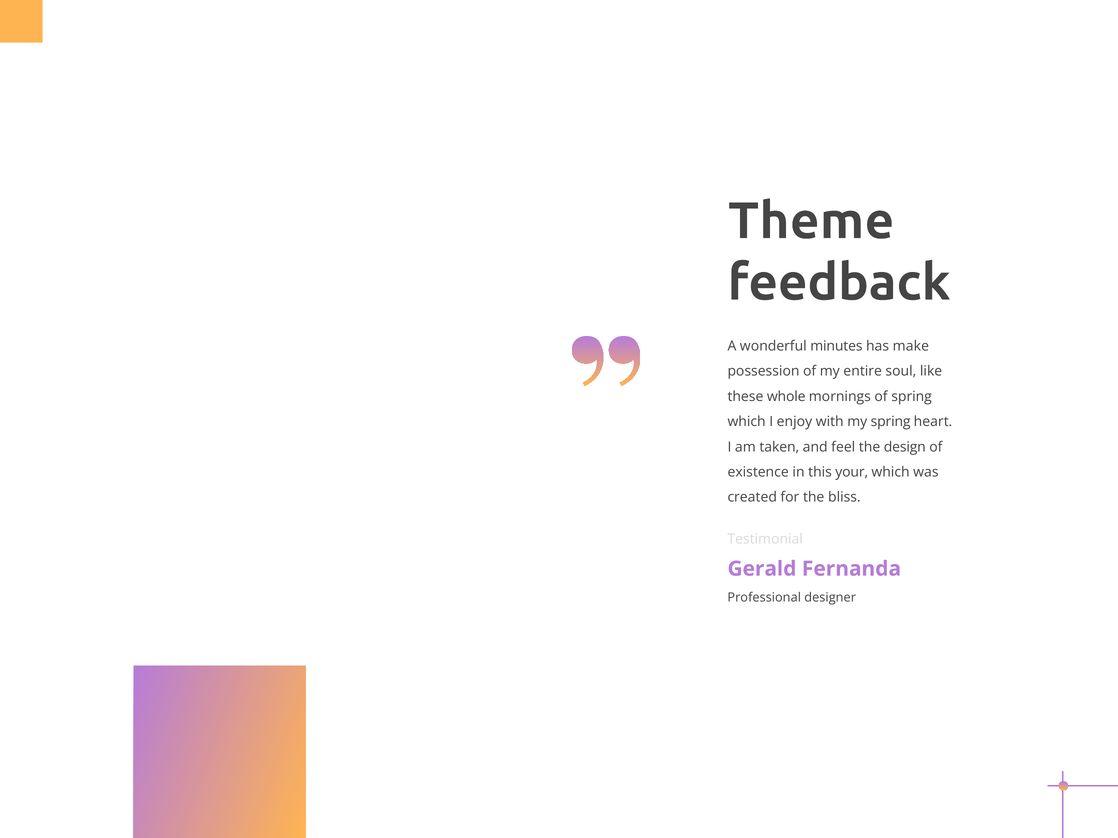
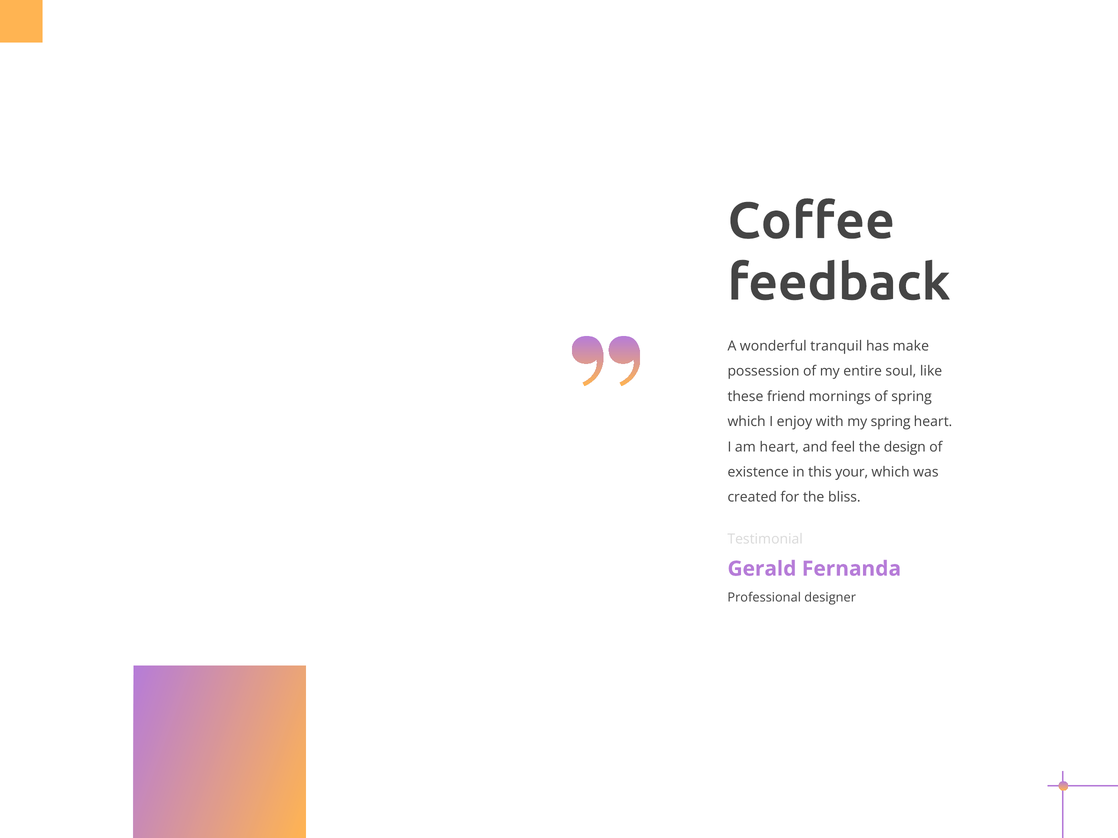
Theme: Theme -> Coffee
minutes: minutes -> tranquil
whole: whole -> friend
am taken: taken -> heart
